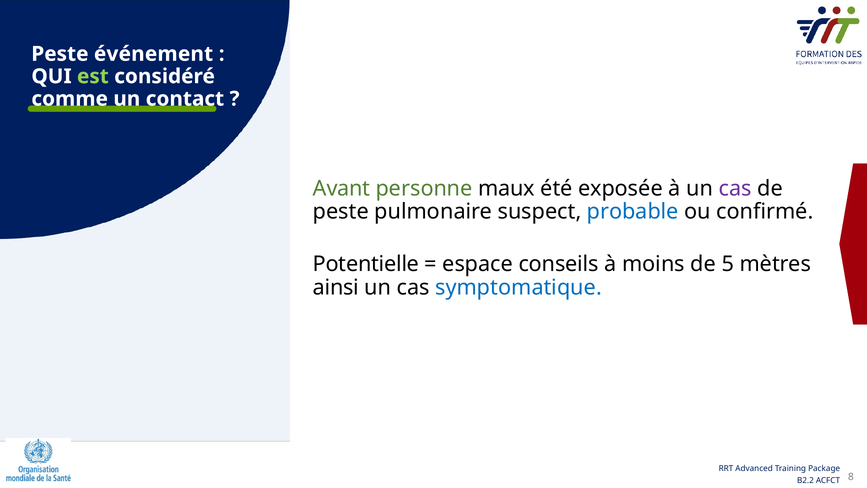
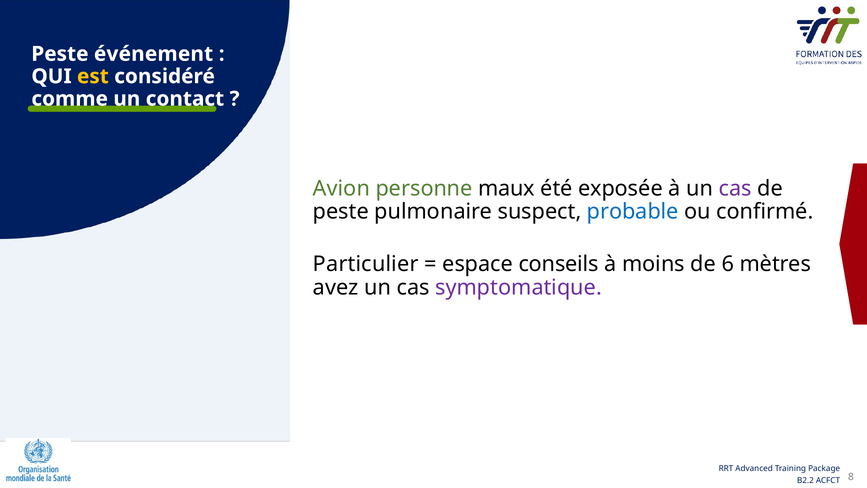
est colour: light green -> yellow
Avant: Avant -> Avion
Potentielle: Potentielle -> Particulier
5: 5 -> 6
ainsi: ainsi -> avez
symptomatique colour: blue -> purple
